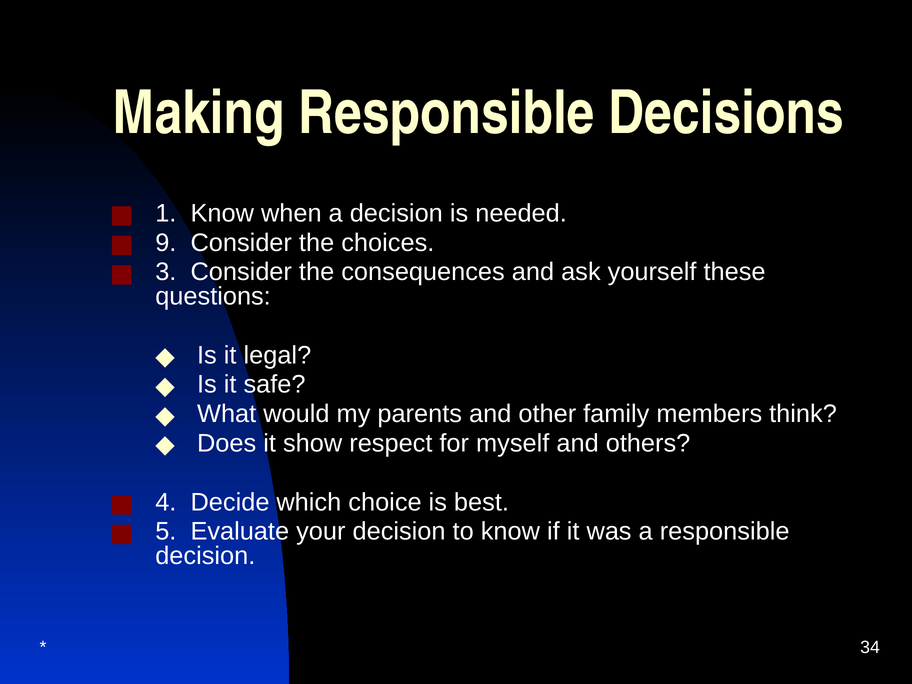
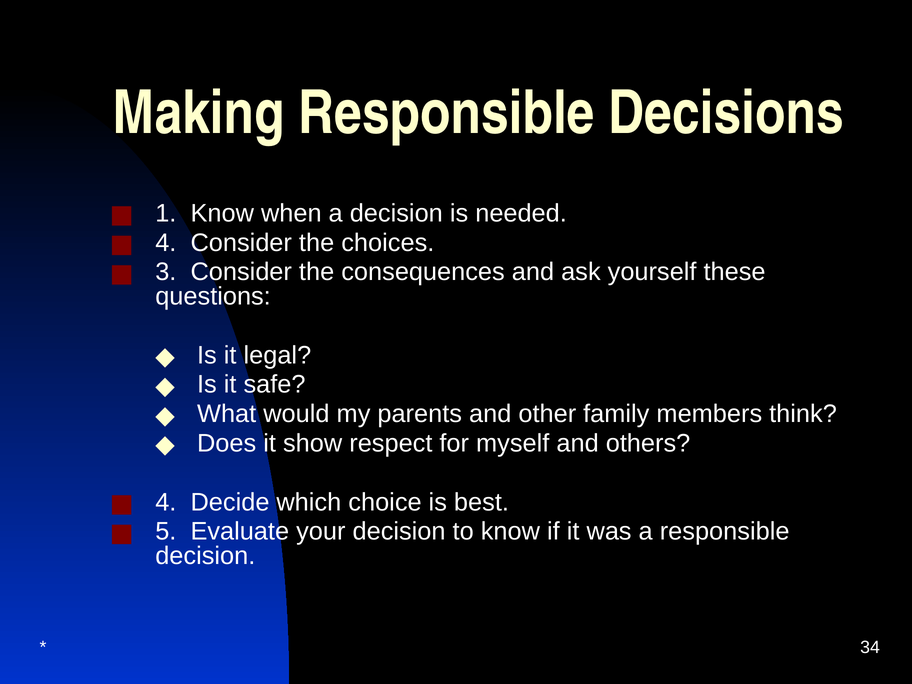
9 at (166, 243): 9 -> 4
